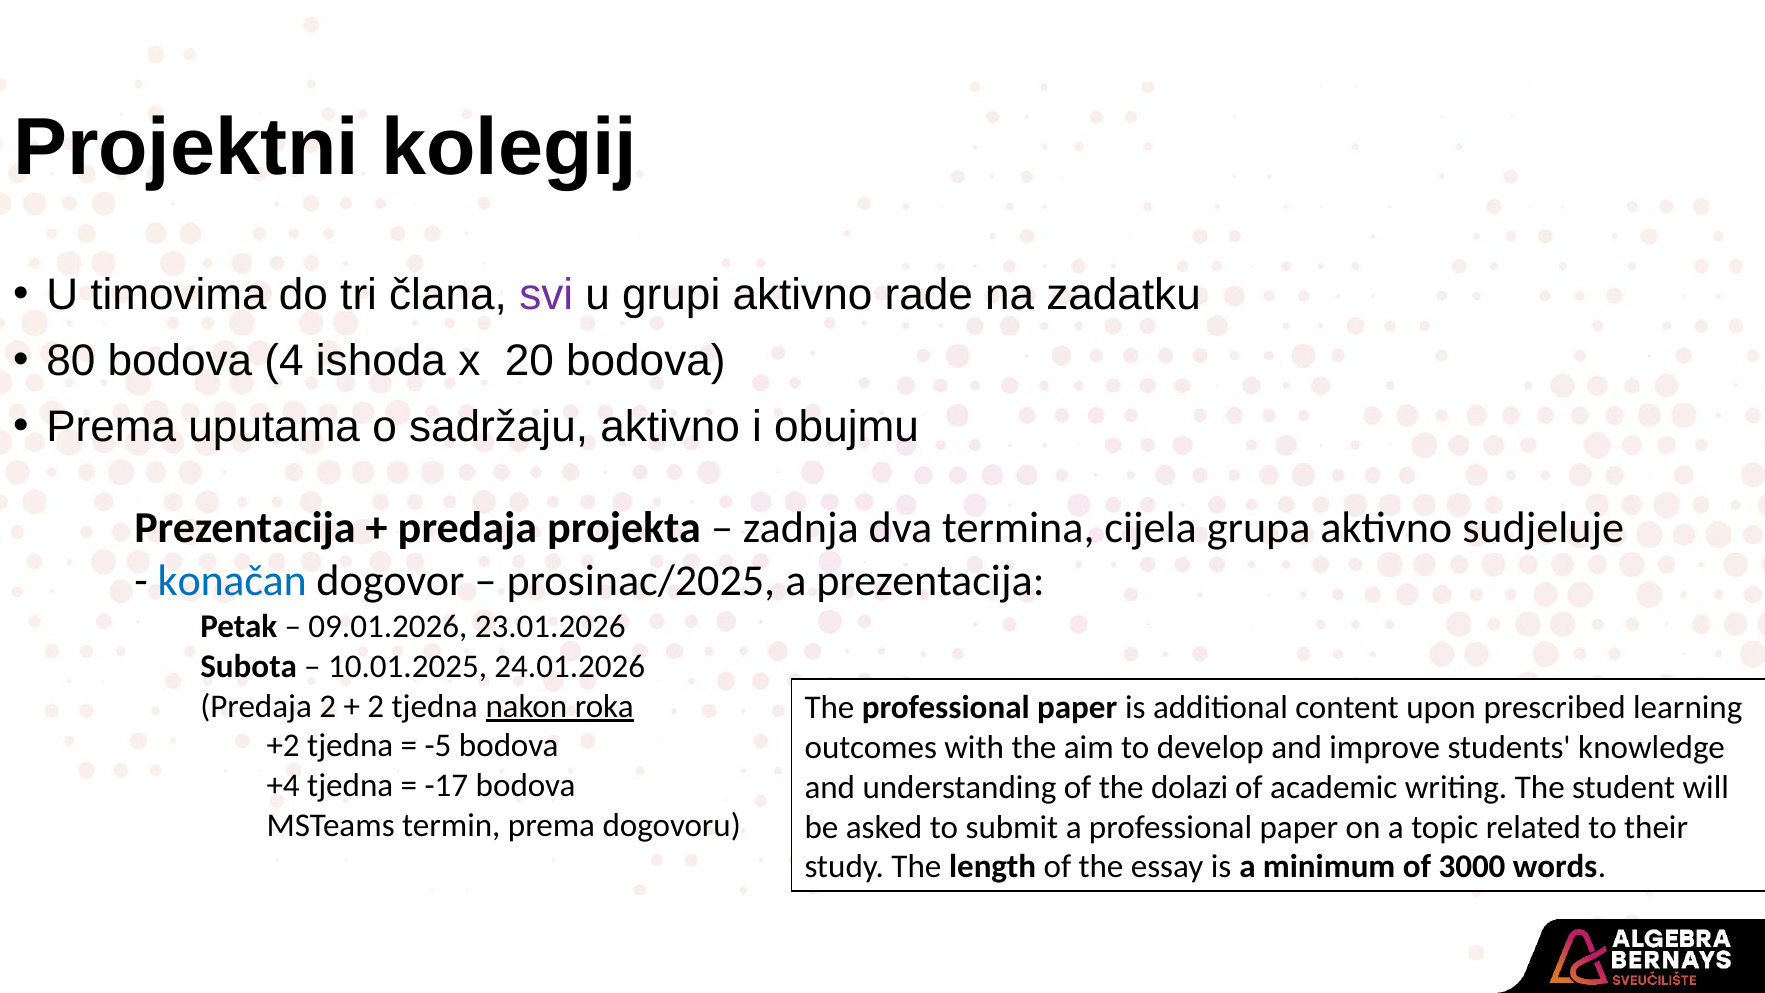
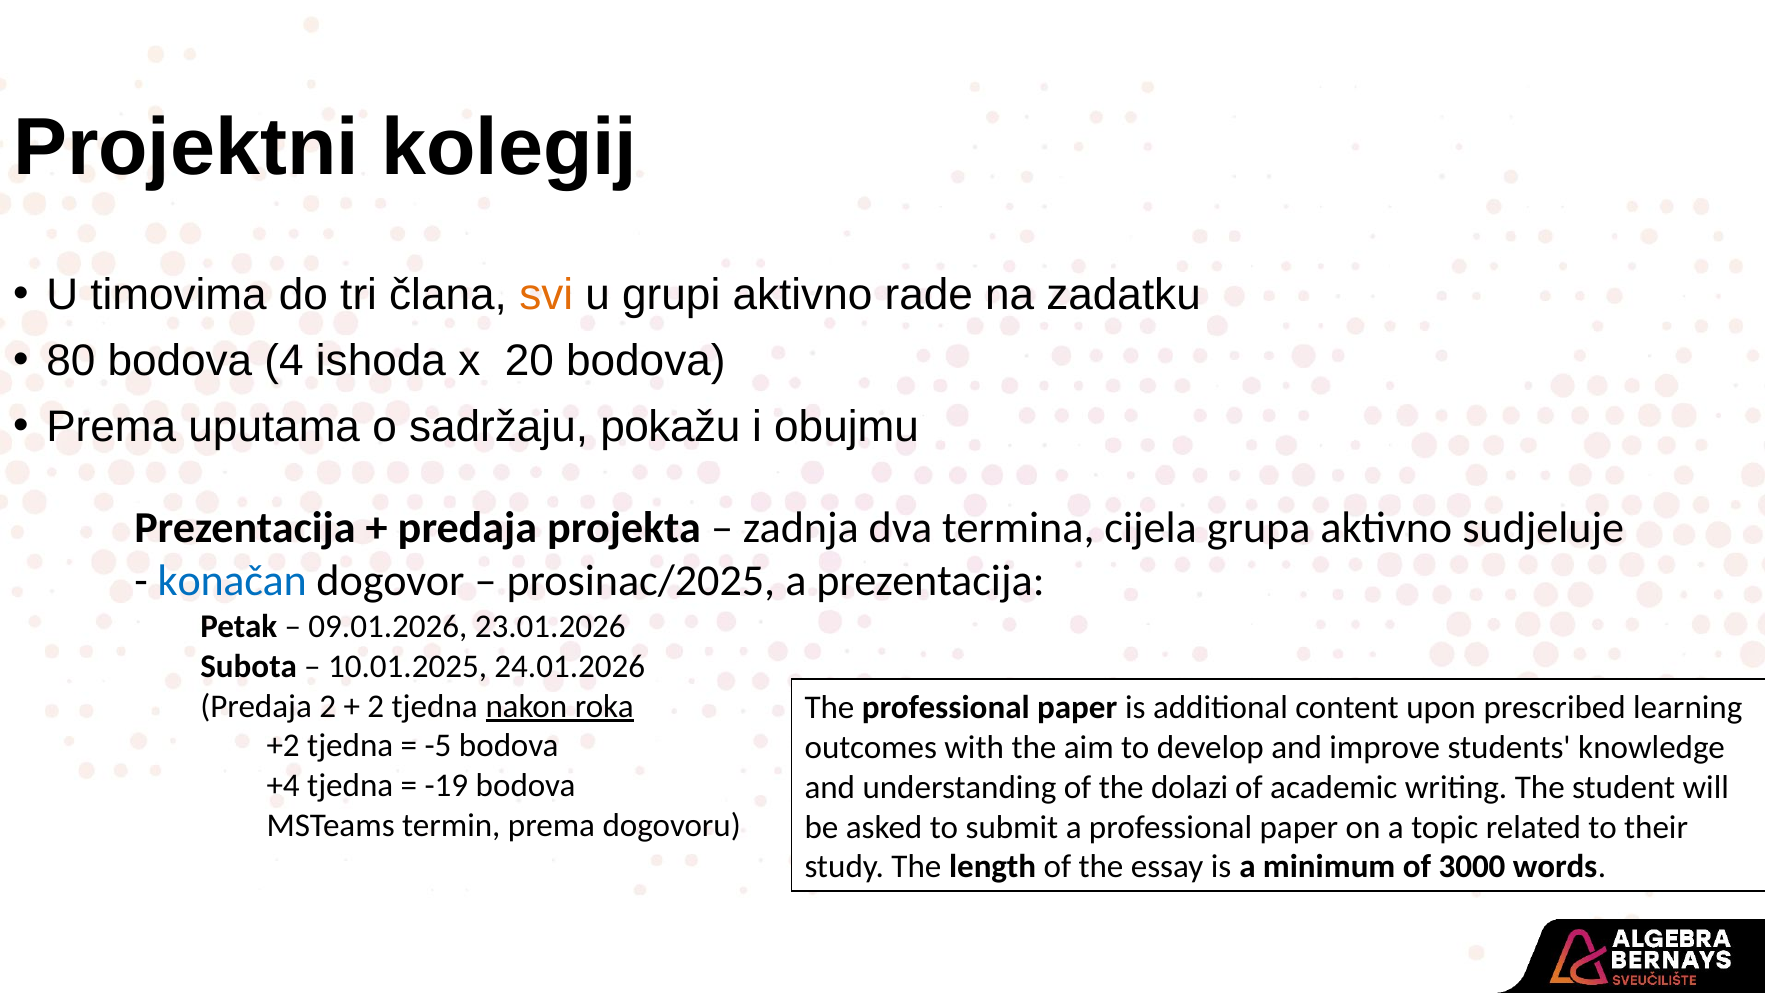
svi colour: purple -> orange
sadržaju aktivno: aktivno -> pokažu
-17: -17 -> -19
